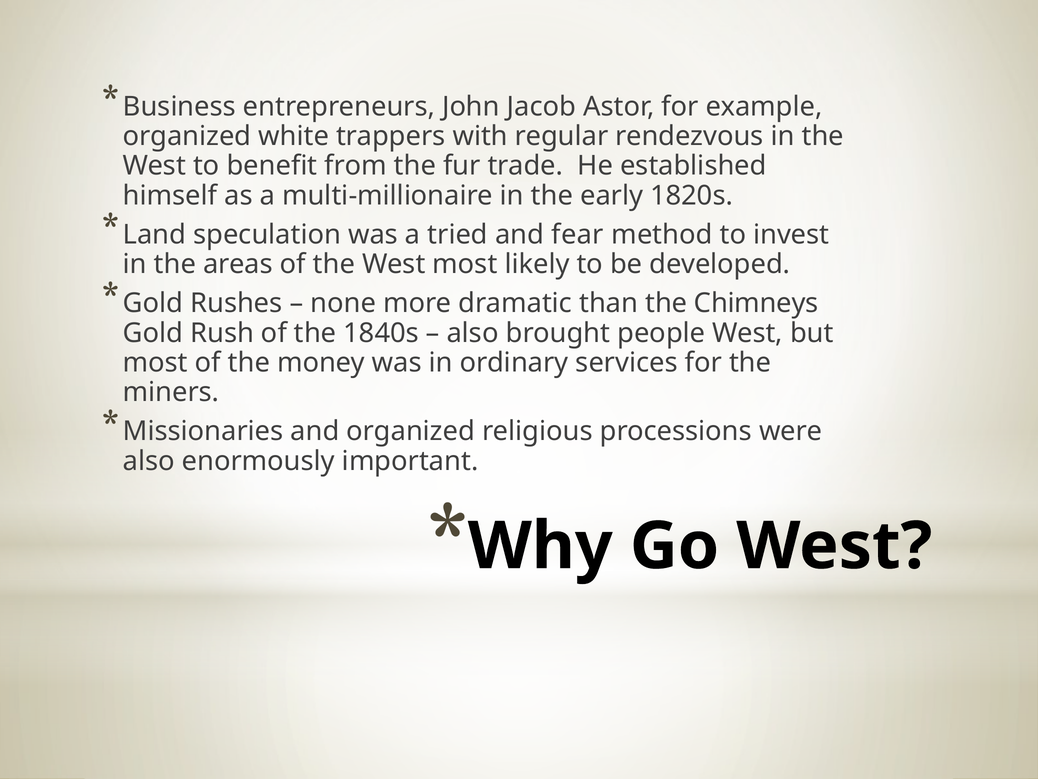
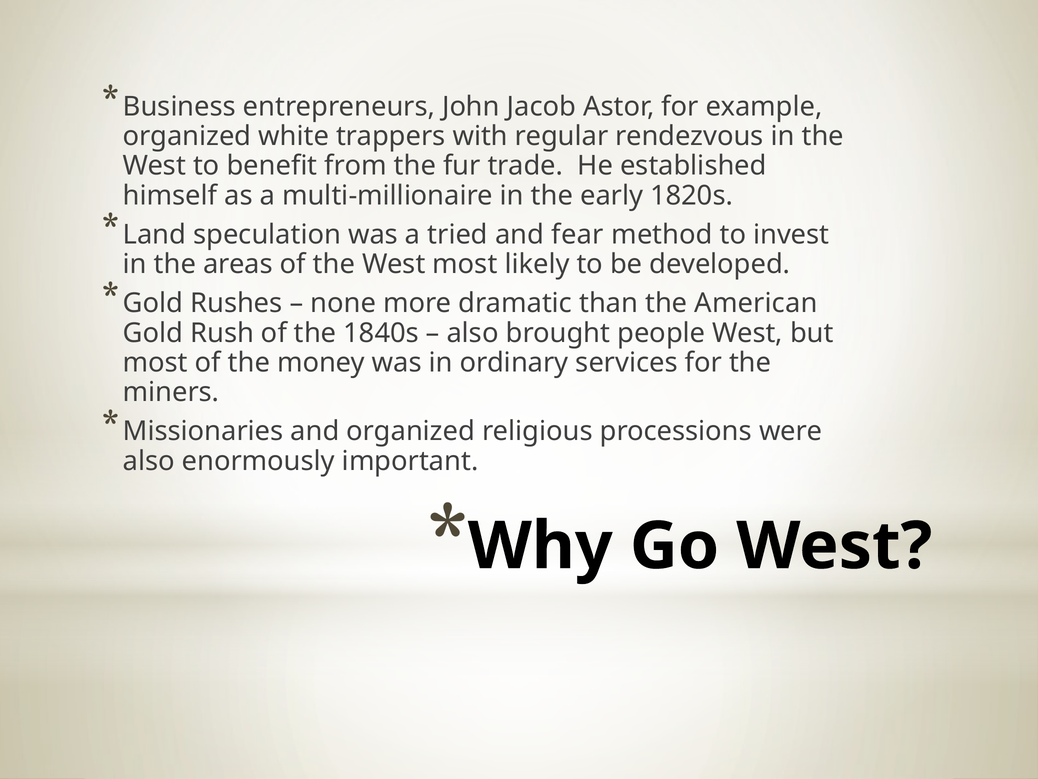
Chimneys: Chimneys -> American
